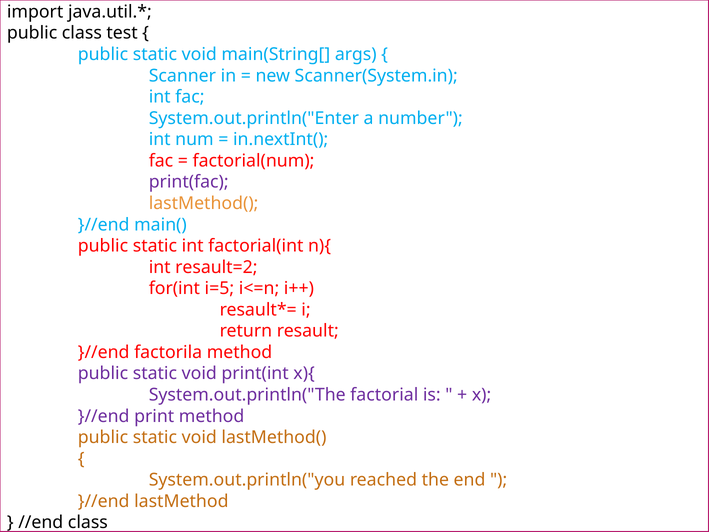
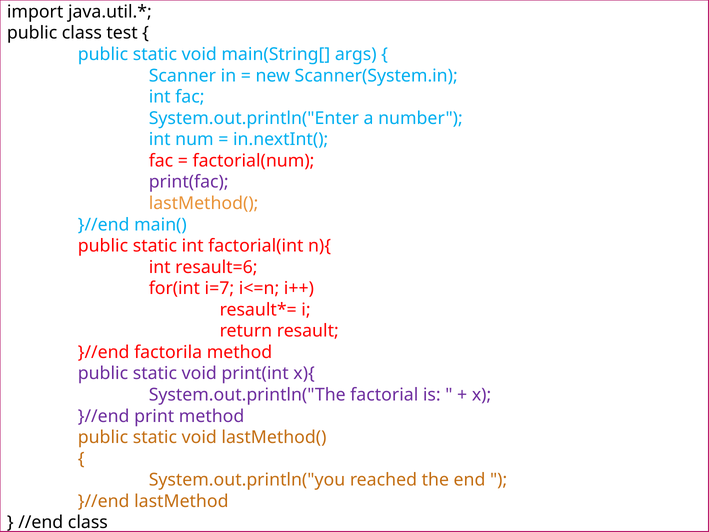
resault=2: resault=2 -> resault=6
i=5: i=5 -> i=7
